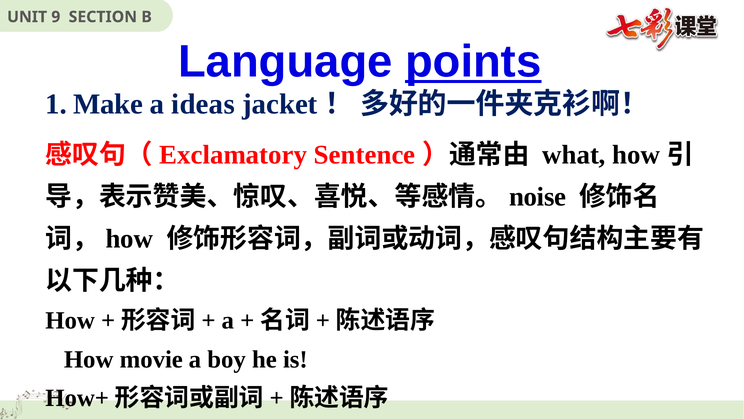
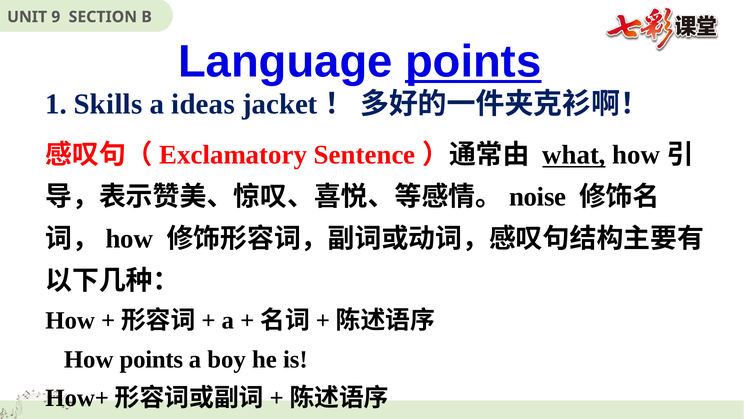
Make: Make -> Skills
what underline: none -> present
How movie: movie -> points
